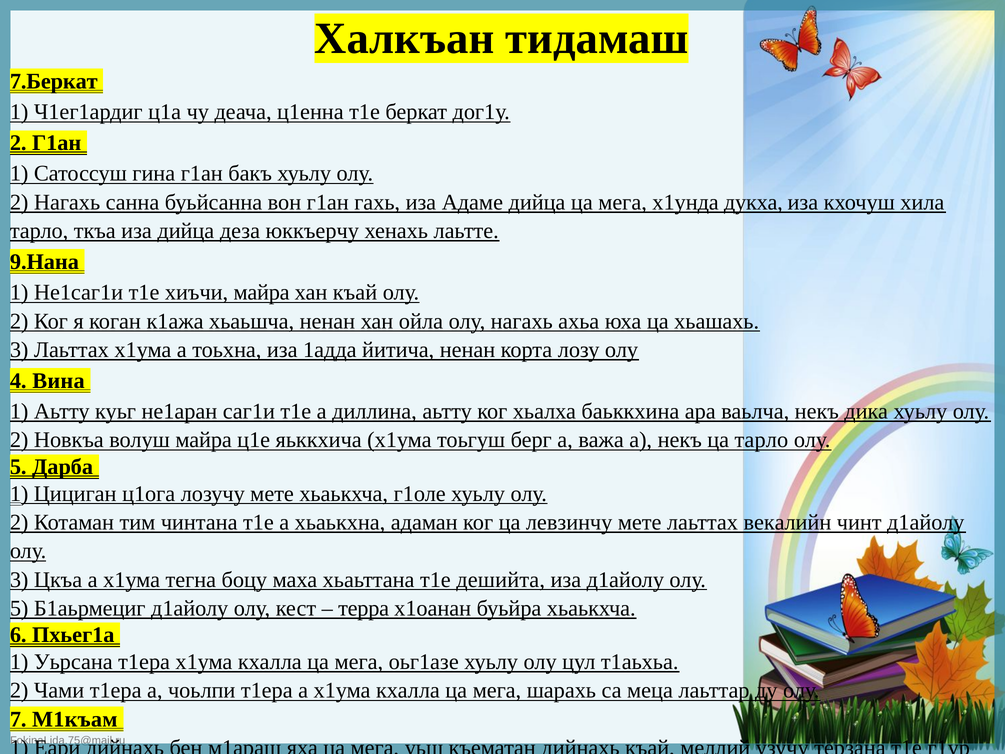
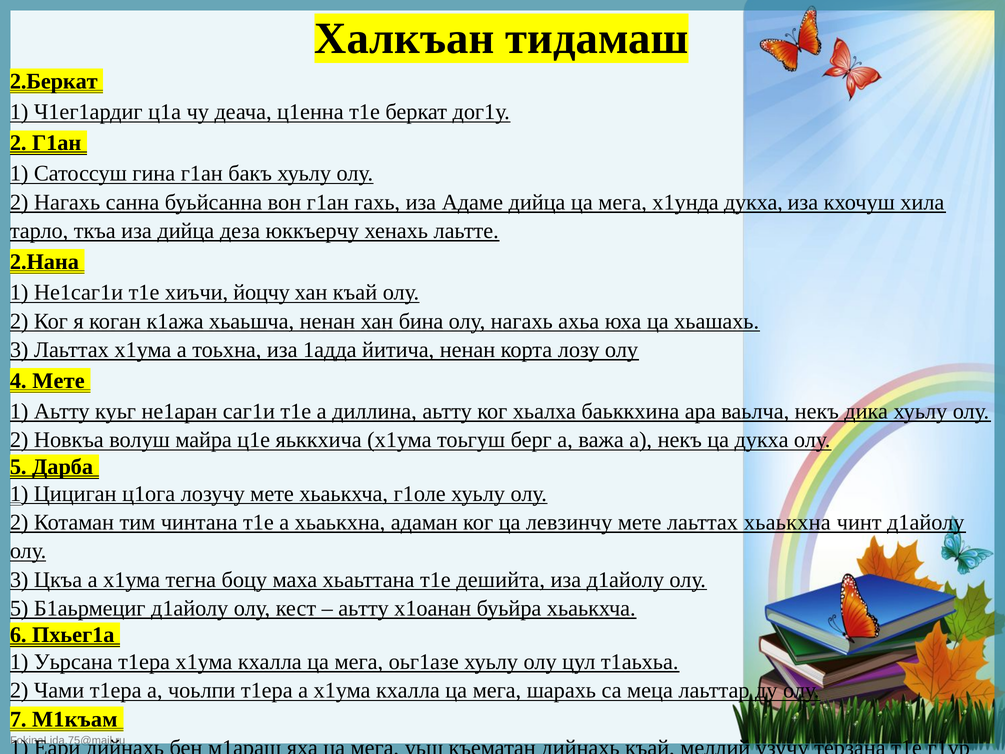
7.Беркат: 7.Беркат -> 2.Беркат
9.Нана: 9.Нана -> 2.Нана
хиъчи майра: майра -> йоцчу
ойла: ойла -> бина
4 Вина: Вина -> Мете
ца тарло: тарло -> дукха
лаьттах векалийн: векалийн -> хьаькхна
терра at (364, 608): терра -> аьтту
